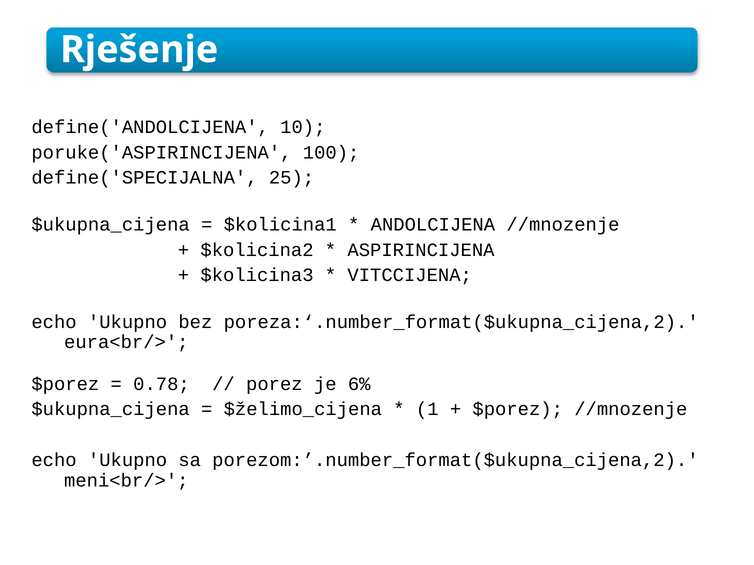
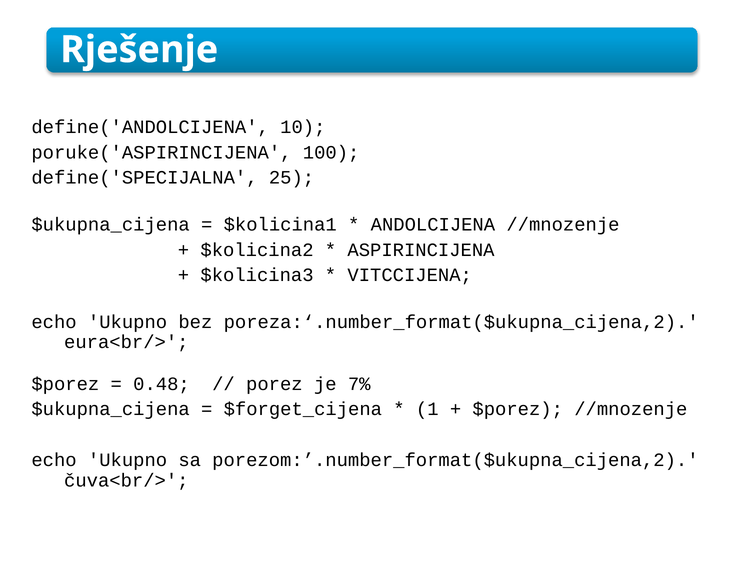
0.78: 0.78 -> 0.48
6%: 6% -> 7%
$želimo_cijena: $želimo_cijena -> $forget_cijena
meni<br/>: meni<br/> -> čuva<br/>
